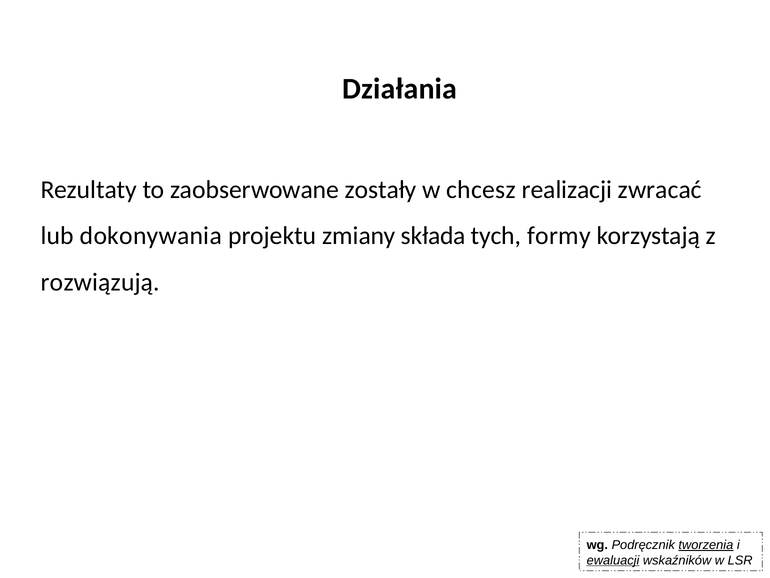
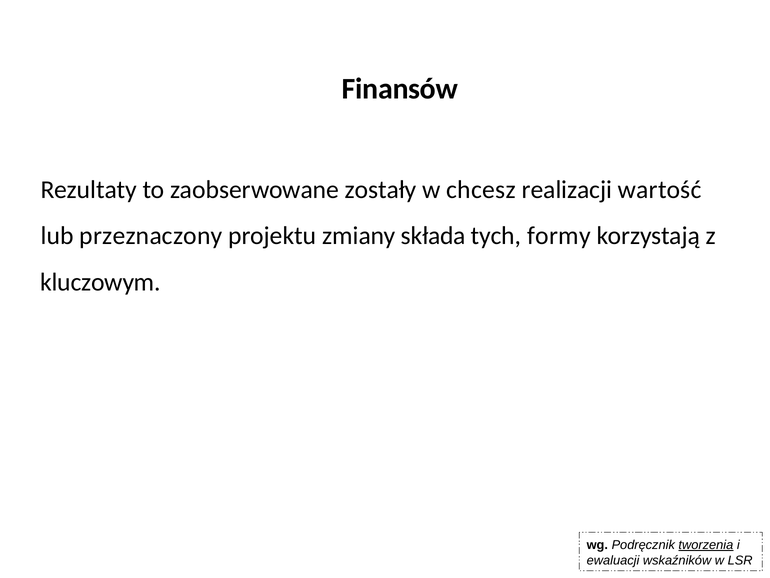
Działania: Działania -> Finansów
zwracać: zwracać -> wartość
dokonywania: dokonywania -> przeznaczony
rozwiązują: rozwiązują -> kluczowym
ewaluacji underline: present -> none
